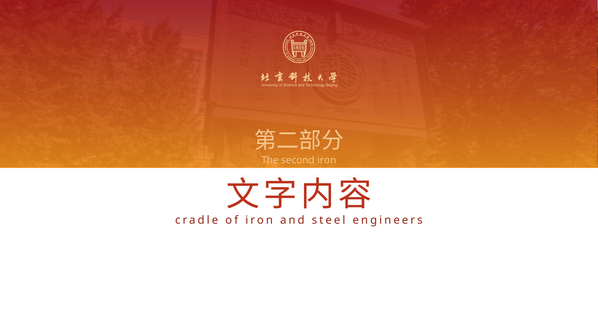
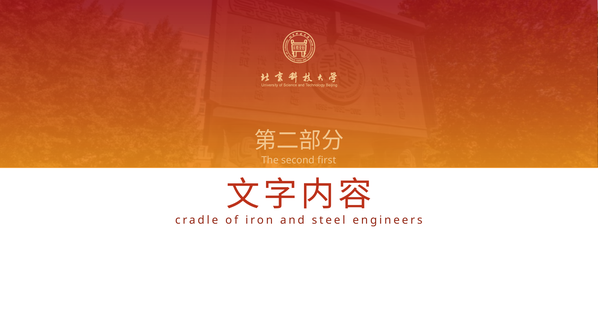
second iron: iron -> first
